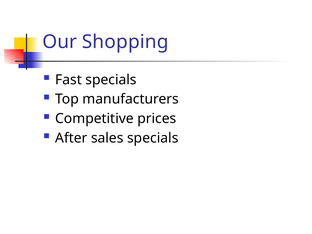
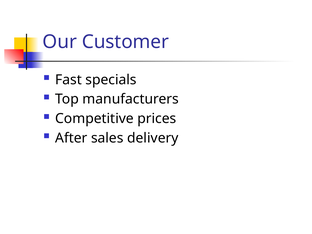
Shopping: Shopping -> Customer
sales specials: specials -> delivery
